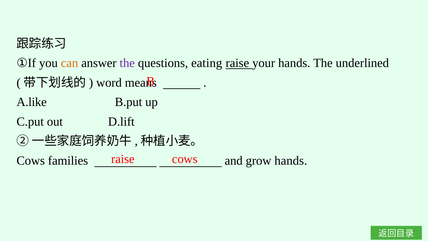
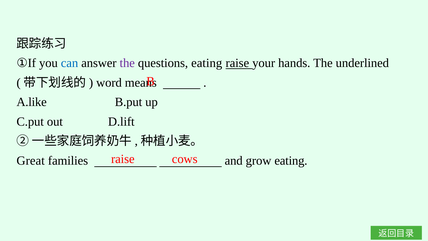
can colour: orange -> blue
Cows at (31, 160): Cows -> Great
grow hands: hands -> eating
